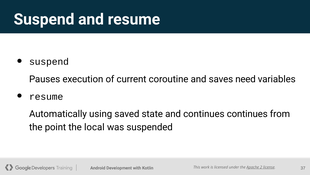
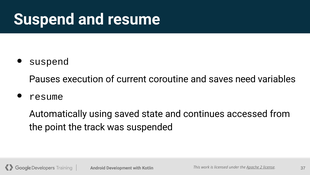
continues continues: continues -> accessed
local: local -> track
